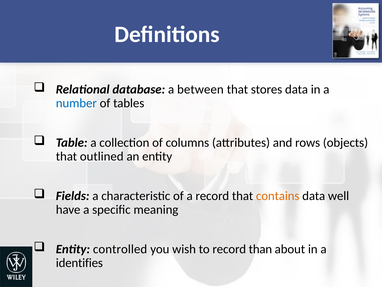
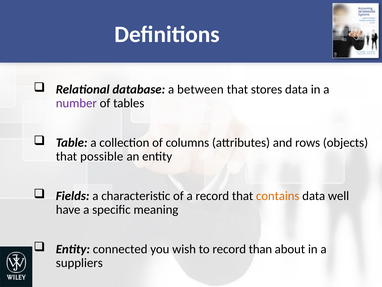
number colour: blue -> purple
outlined: outlined -> possible
controlled: controlled -> connected
identifies: identifies -> suppliers
